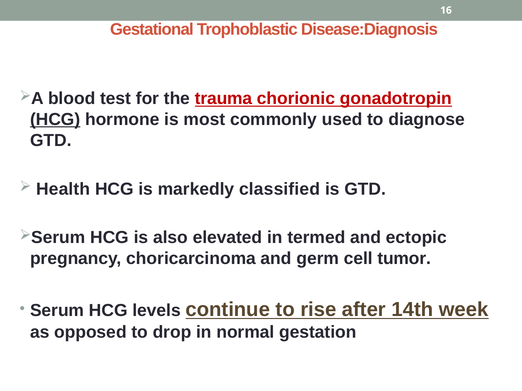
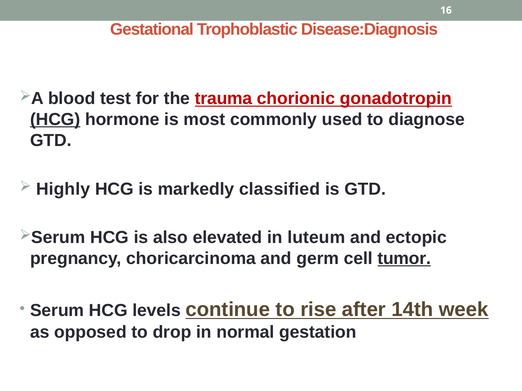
Health: Health -> Highly
termed: termed -> luteum
tumor underline: none -> present
